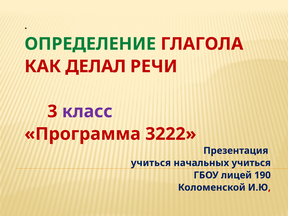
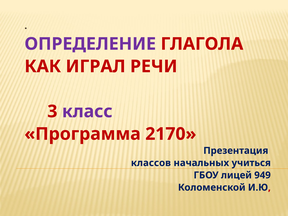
ОПРЕДЕЛЕНИЕ colour: green -> purple
ДЕЛАЛ: ДЕЛАЛ -> ИГРАЛ
3222: 3222 -> 2170
учиться at (151, 163): учиться -> классов
190: 190 -> 949
